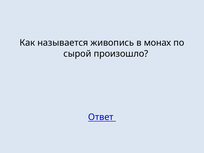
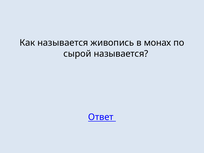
сырой произошло: произошло -> называется
